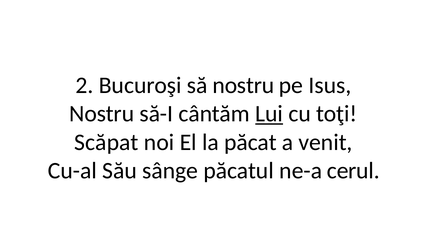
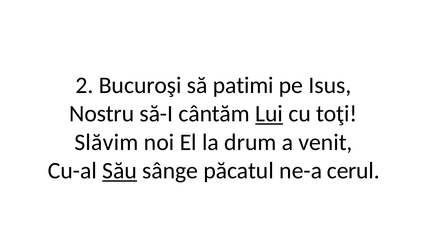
să nostru: nostru -> patimi
Scăpat: Scăpat -> Slăvim
păcat: păcat -> drum
Său underline: none -> present
